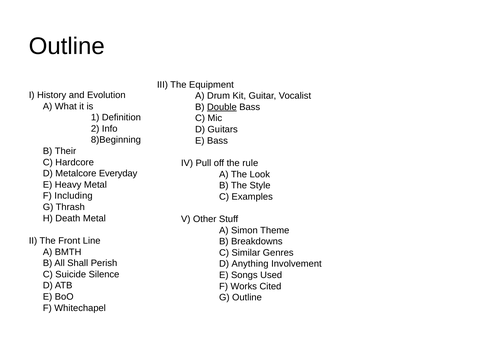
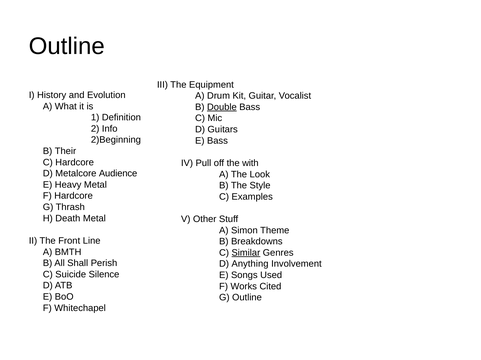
8)Beginning: 8)Beginning -> 2)Beginning
rule: rule -> with
Everyday: Everyday -> Audience
F Including: Including -> Hardcore
Similar underline: none -> present
